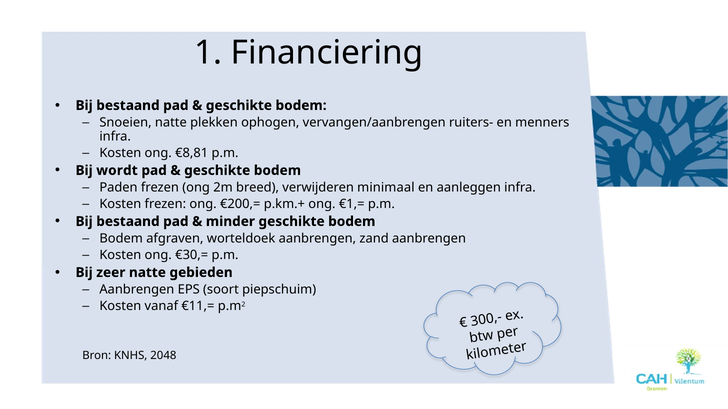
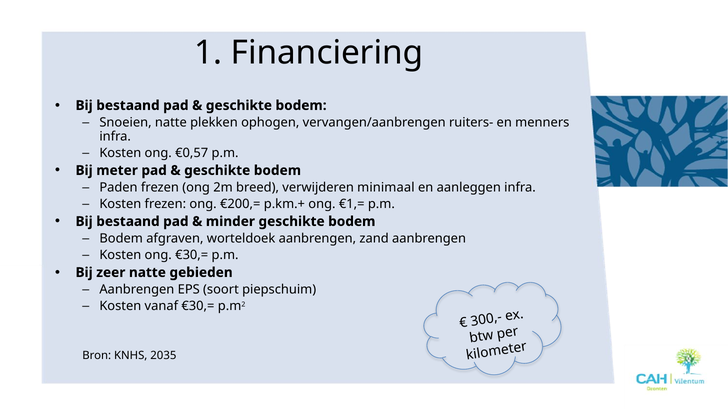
€8,81: €8,81 -> €0,57
Bij wordt: wordt -> meter
vanaf €11,=: €11,= -> €30,=
2048: 2048 -> 2035
